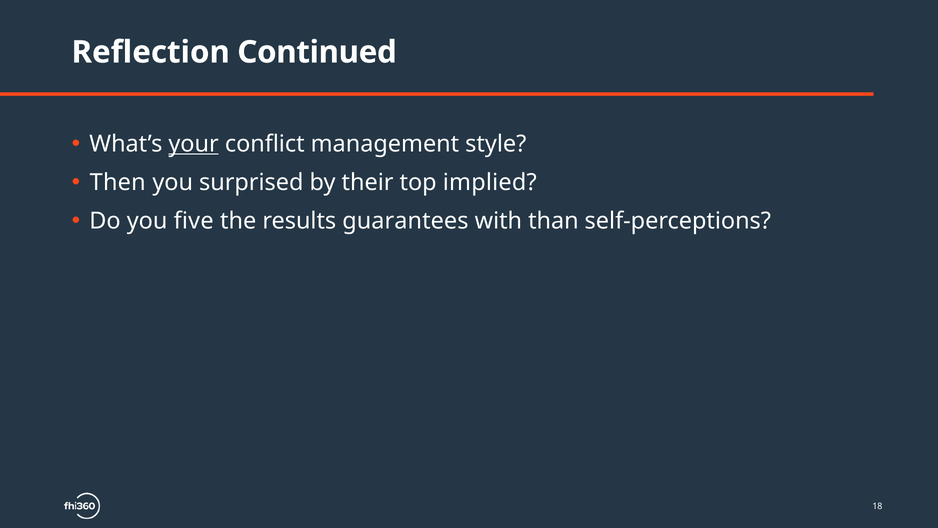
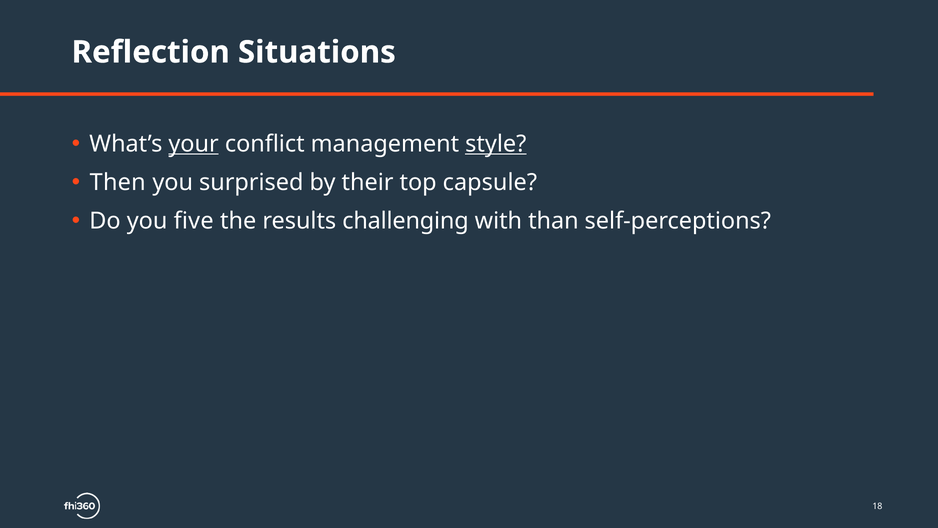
Continued: Continued -> Situations
style underline: none -> present
implied: implied -> capsule
guarantees: guarantees -> challenging
